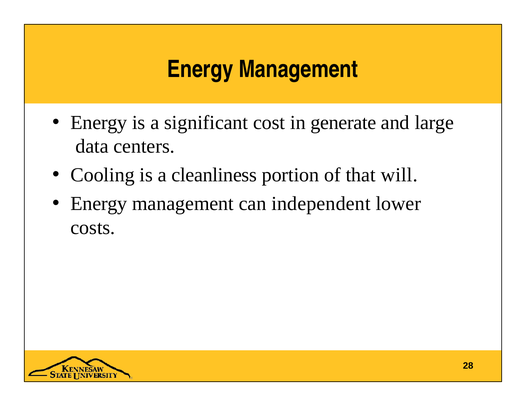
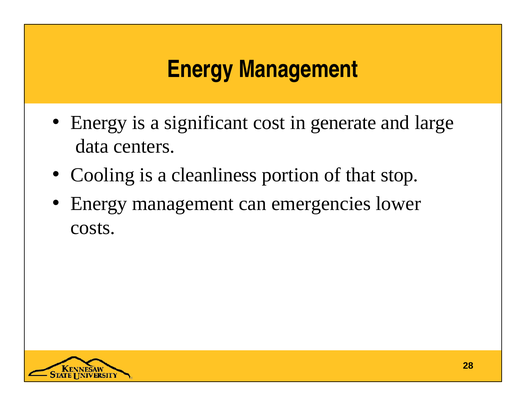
will: will -> stop
independent: independent -> emergencies
